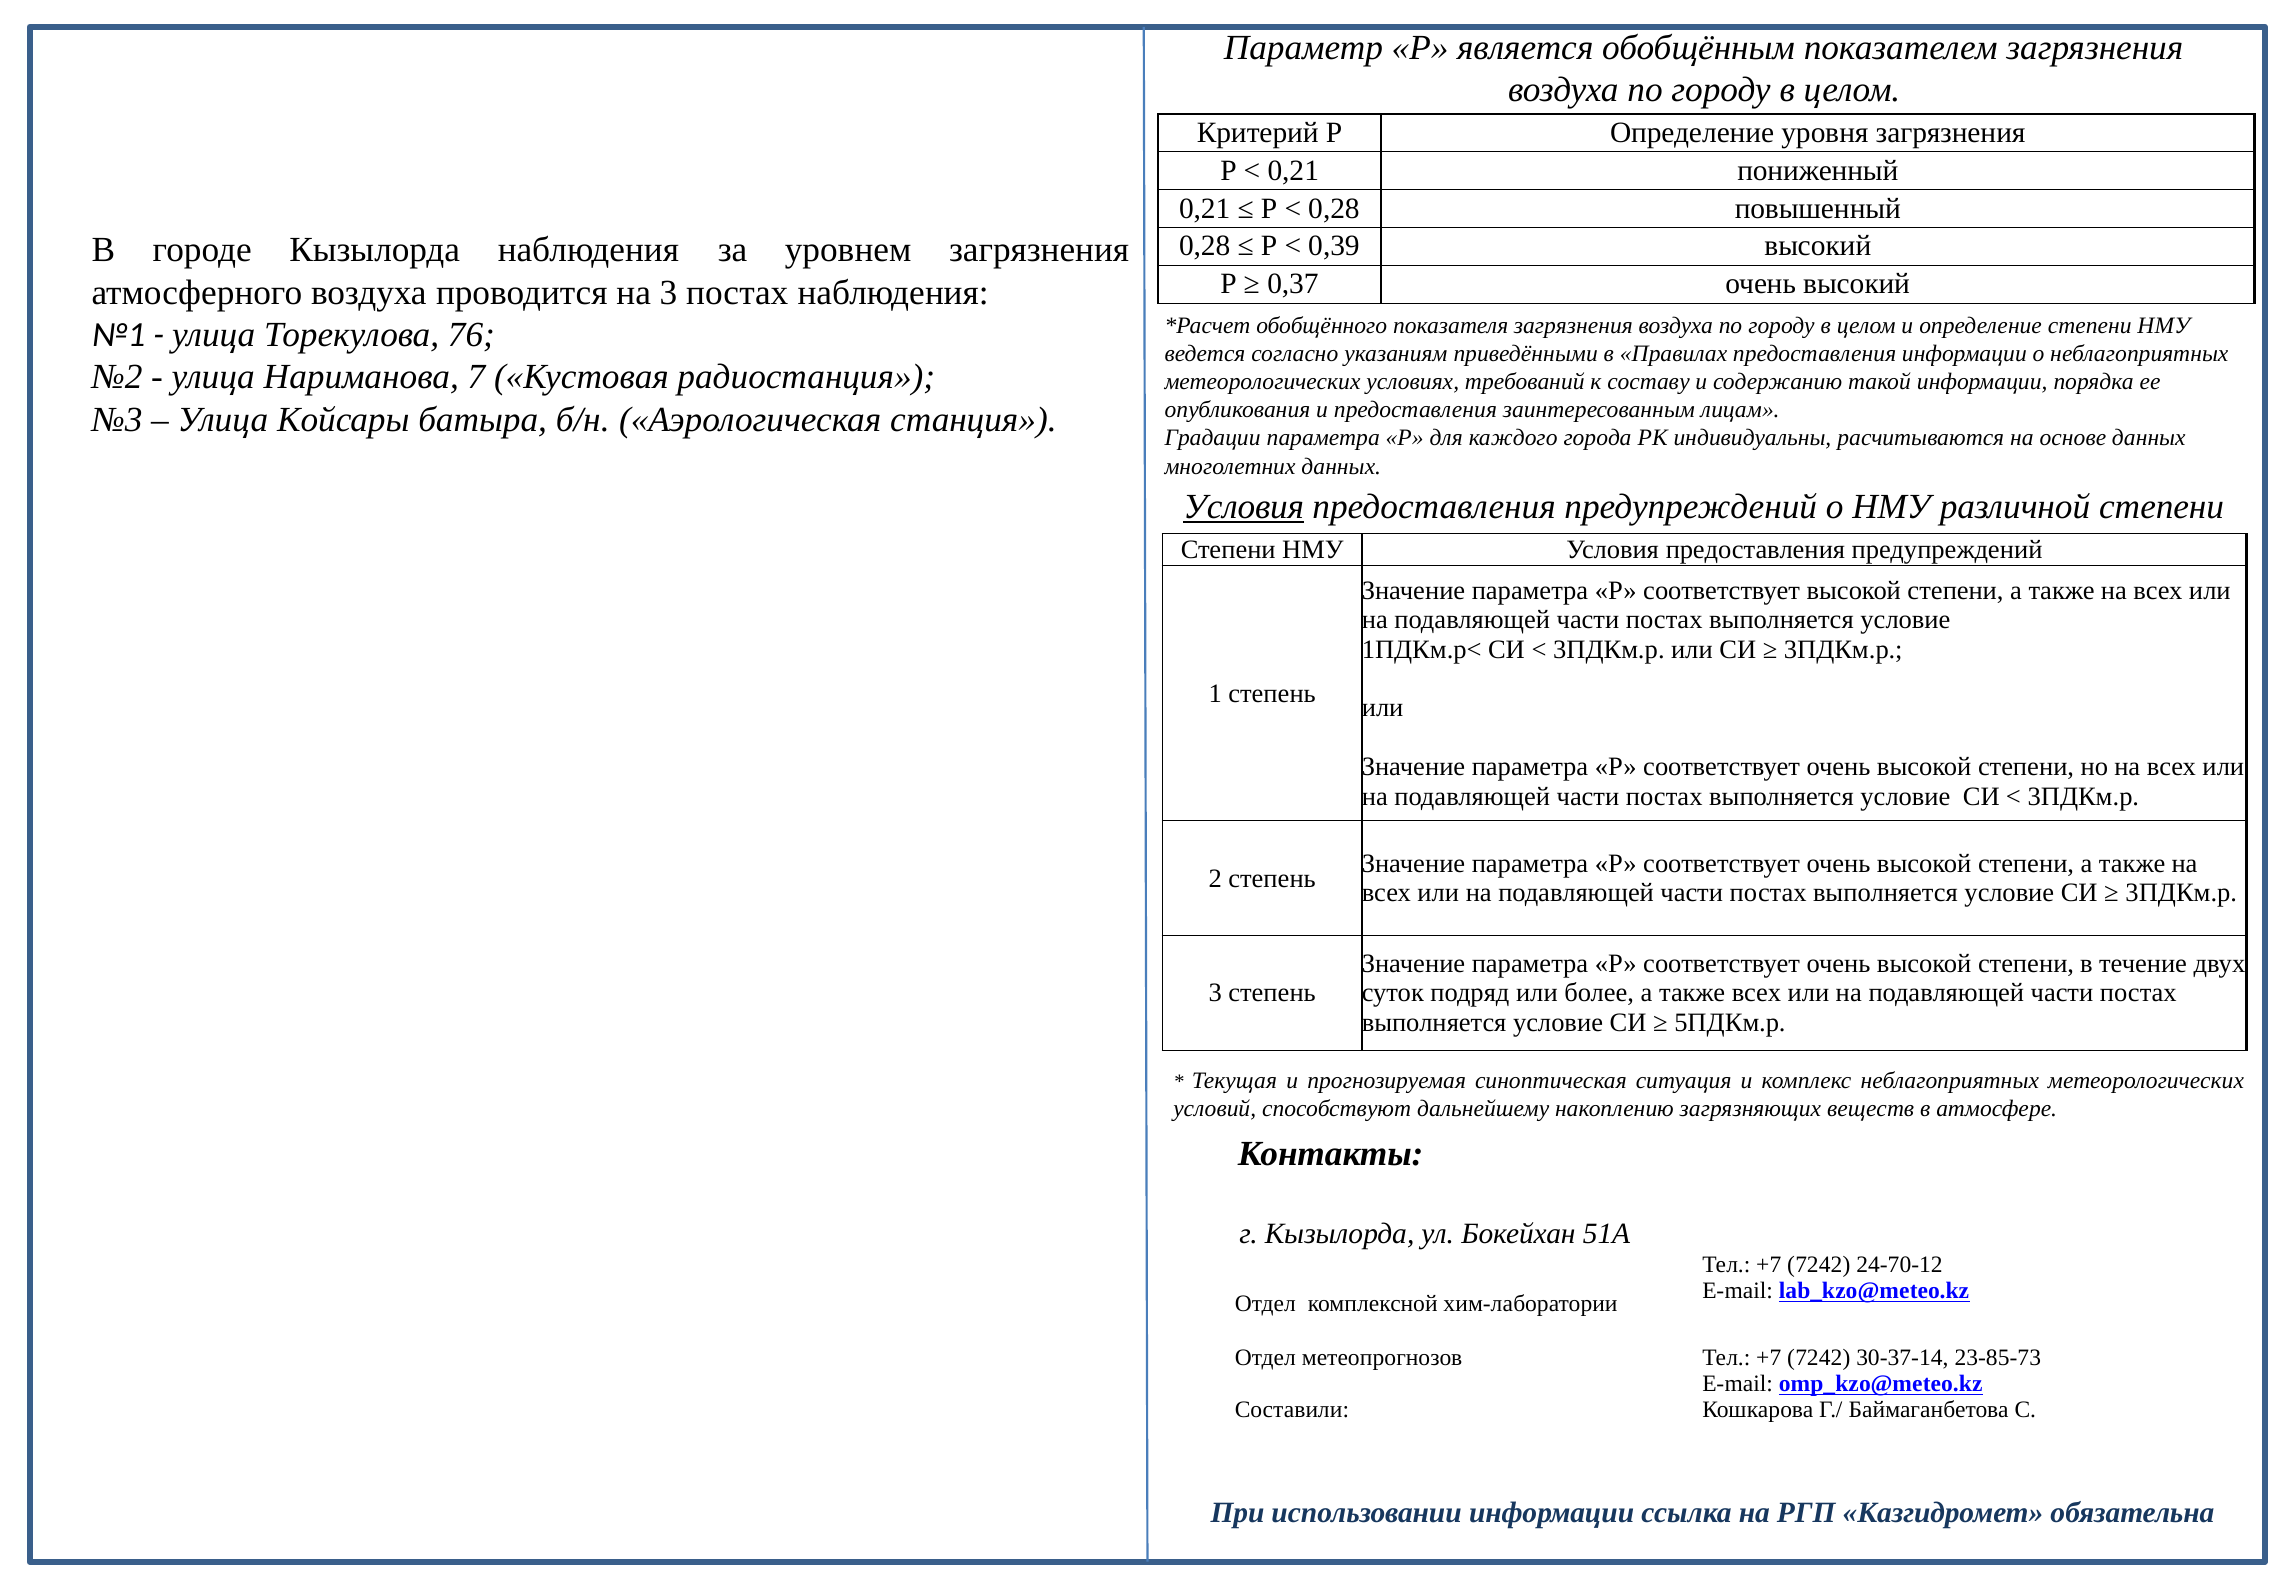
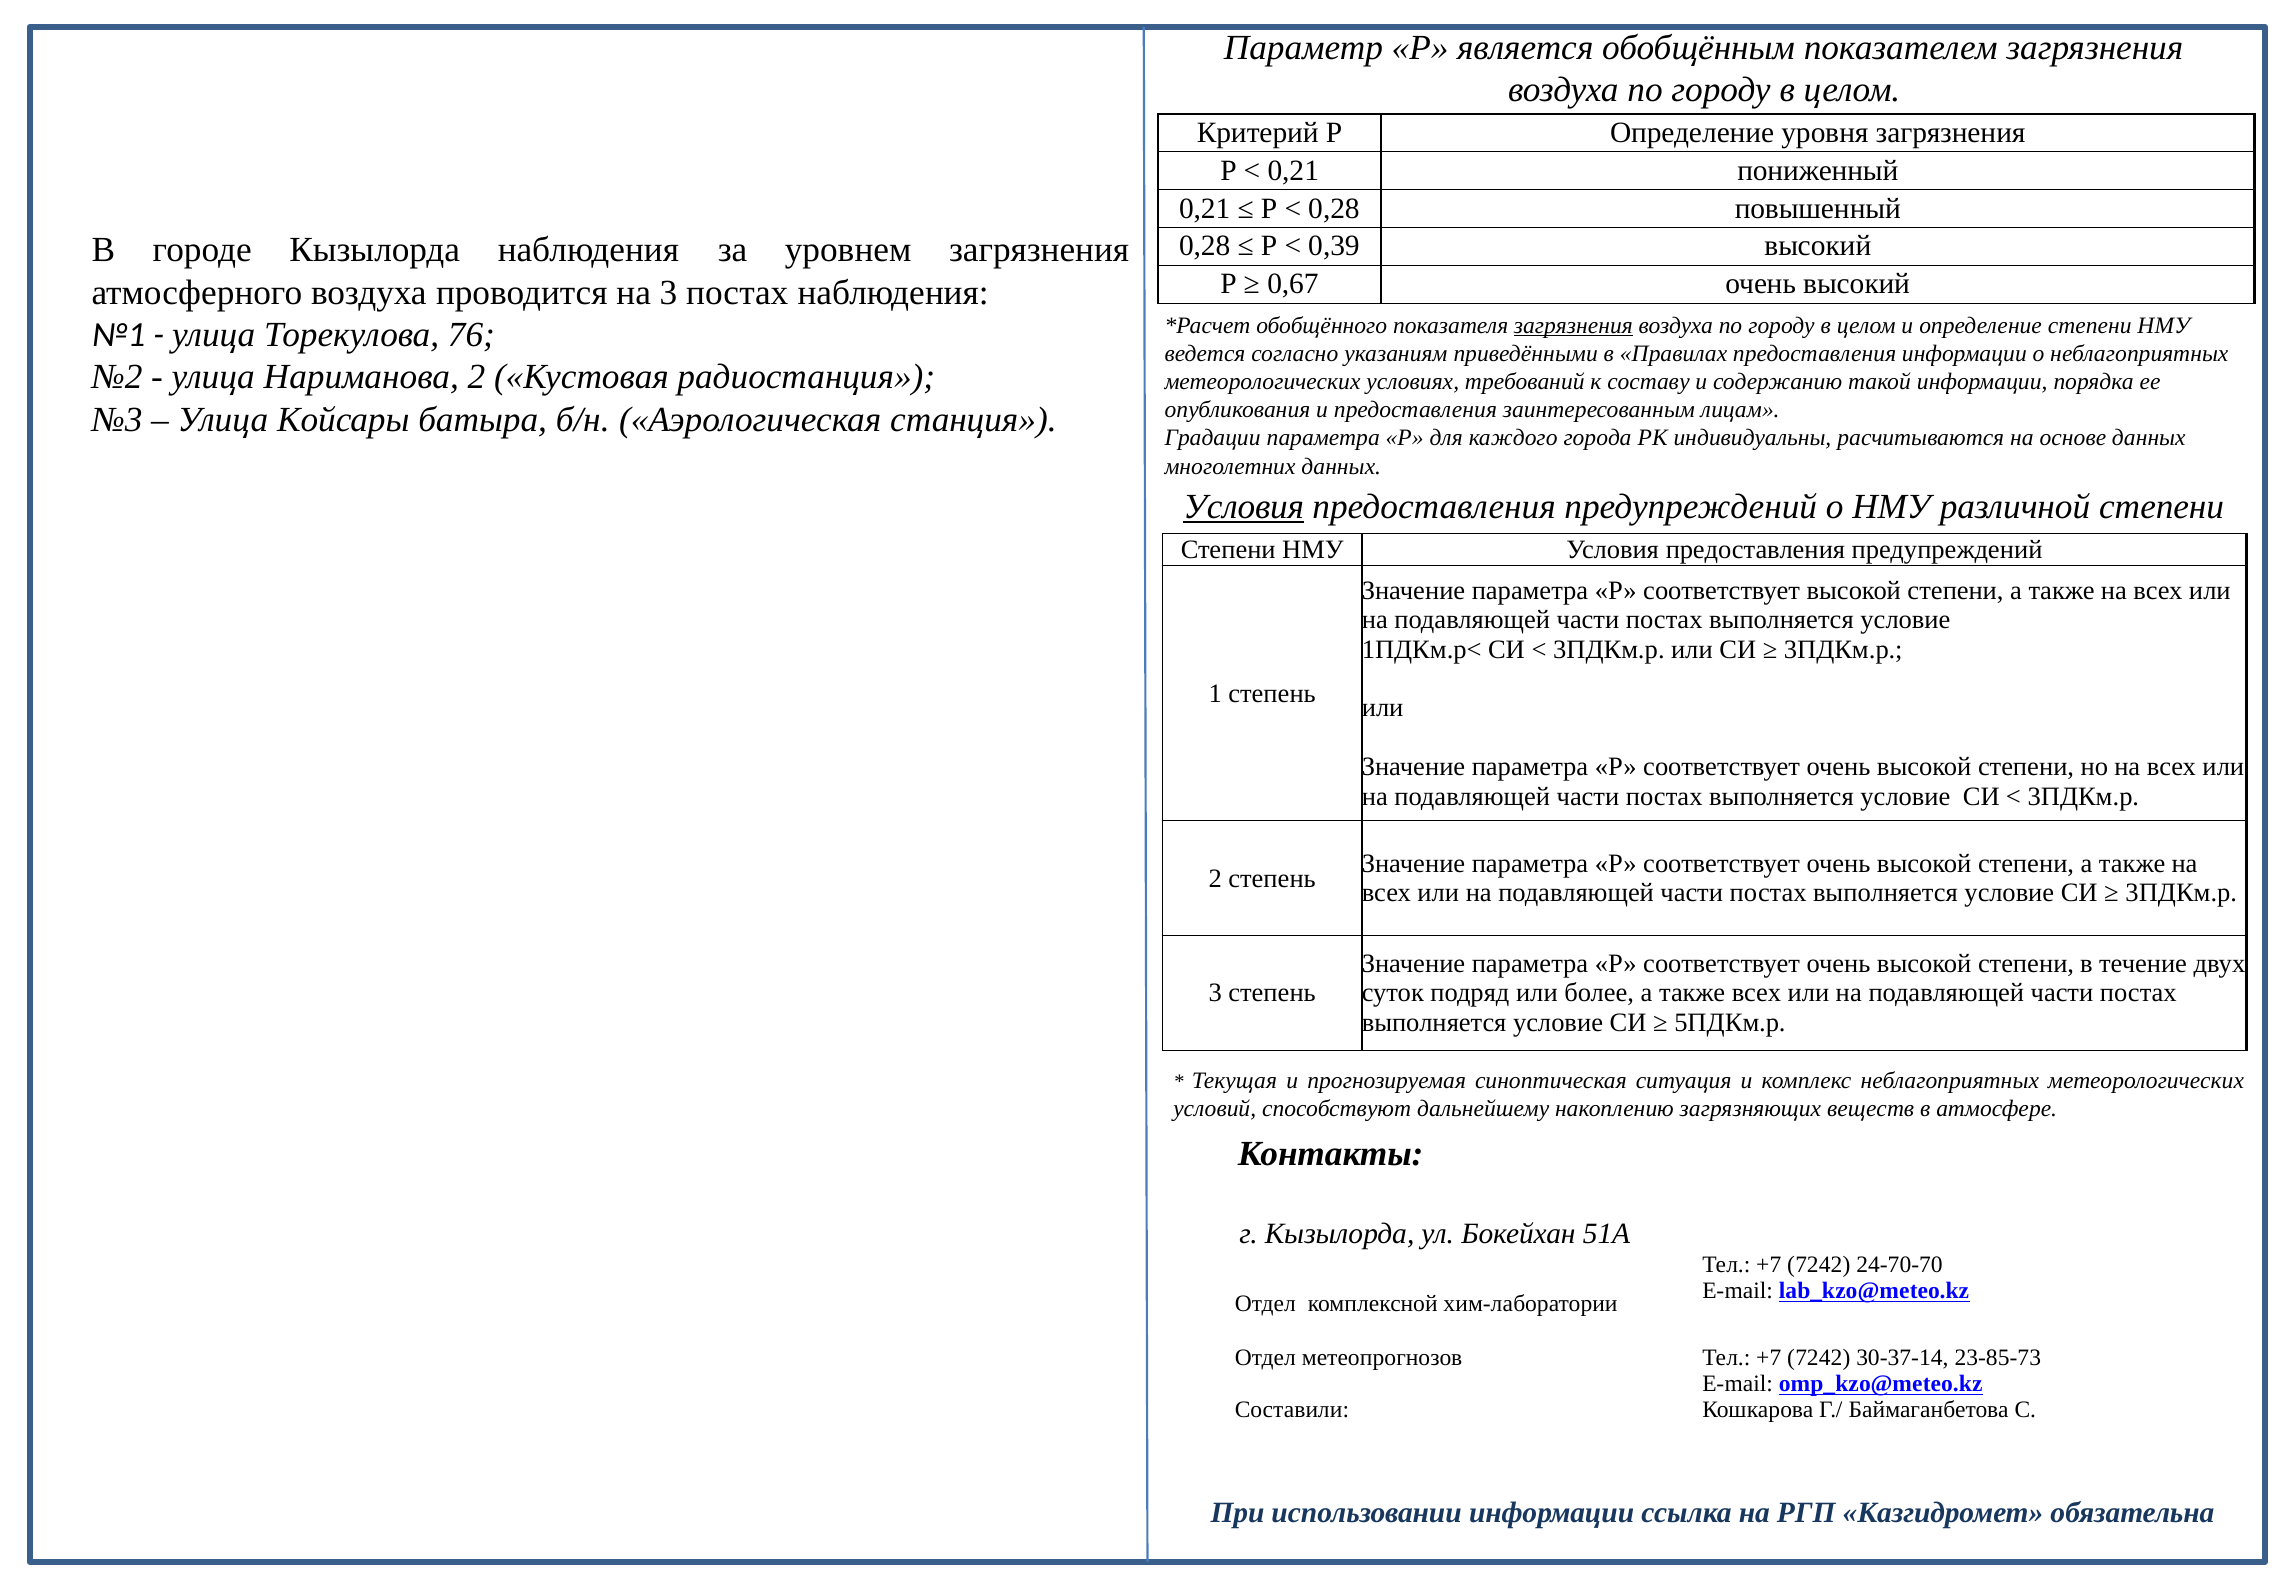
0,37: 0,37 -> 0,67
загрязнения at (1573, 325) underline: none -> present
Нариманова 7: 7 -> 2
24-70-12: 24-70-12 -> 24-70-70
